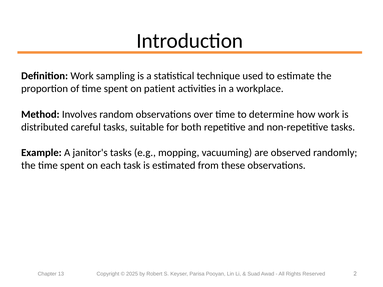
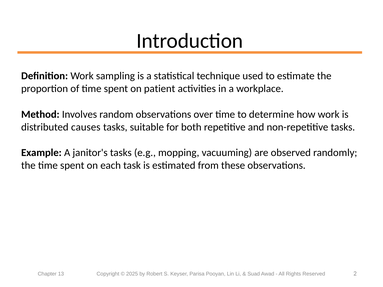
careful: careful -> causes
